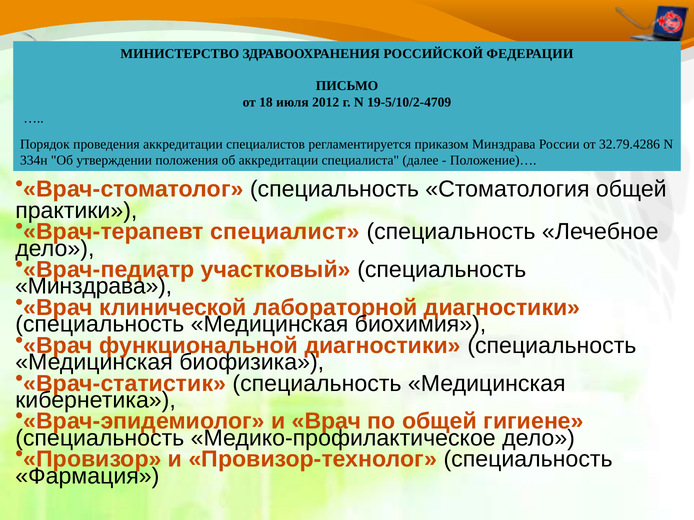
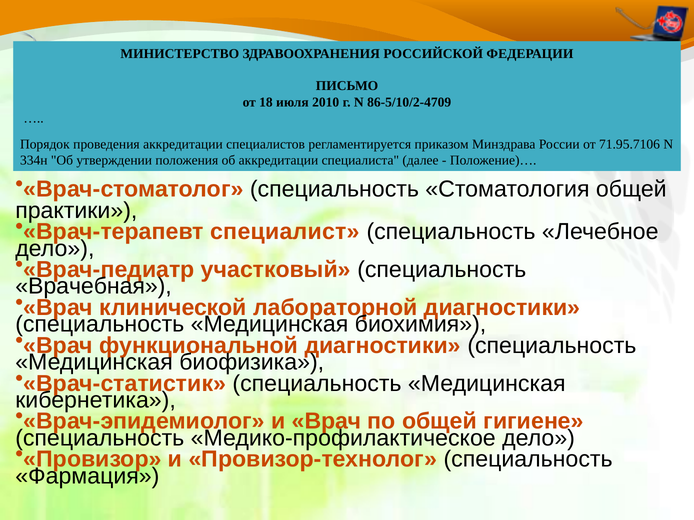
2012: 2012 -> 2010
19-5/10/2-4709: 19-5/10/2-4709 -> 86-5/10/2-4709
32.79.4286: 32.79.4286 -> 71.95.7106
Минздрава at (94, 287): Минздрава -> Врачебная
